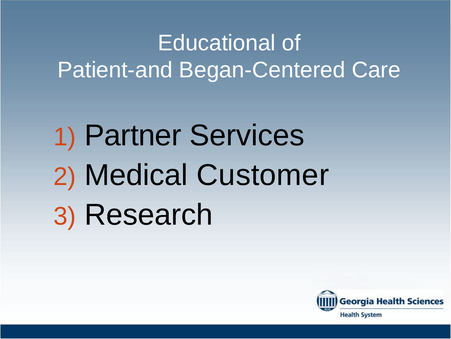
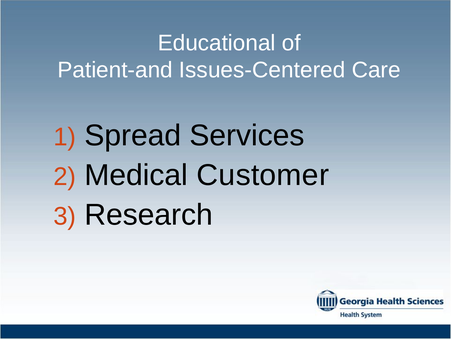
Began-Centered: Began-Centered -> Issues-Centered
Partner: Partner -> Spread
